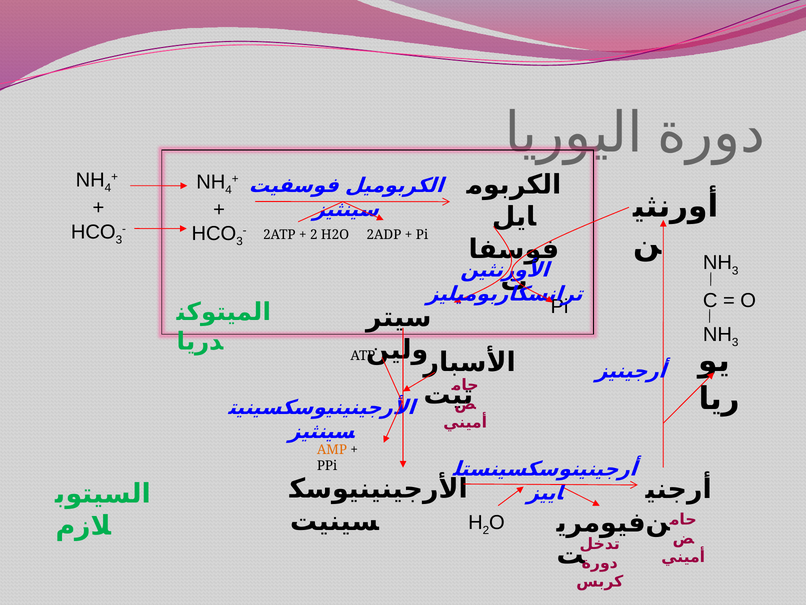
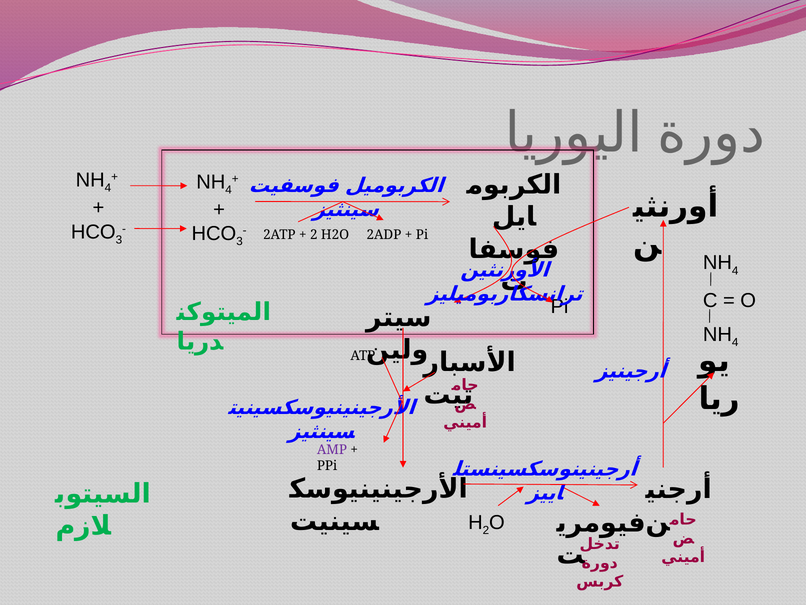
3 at (735, 270): 3 -> 4
3 at (735, 342): 3 -> 4
AMP colour: orange -> purple
